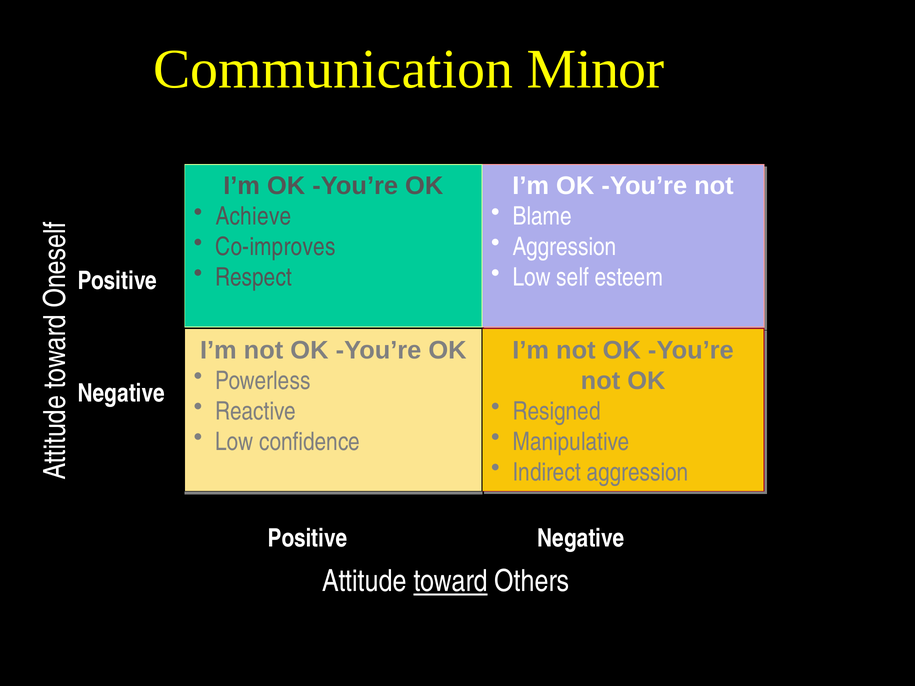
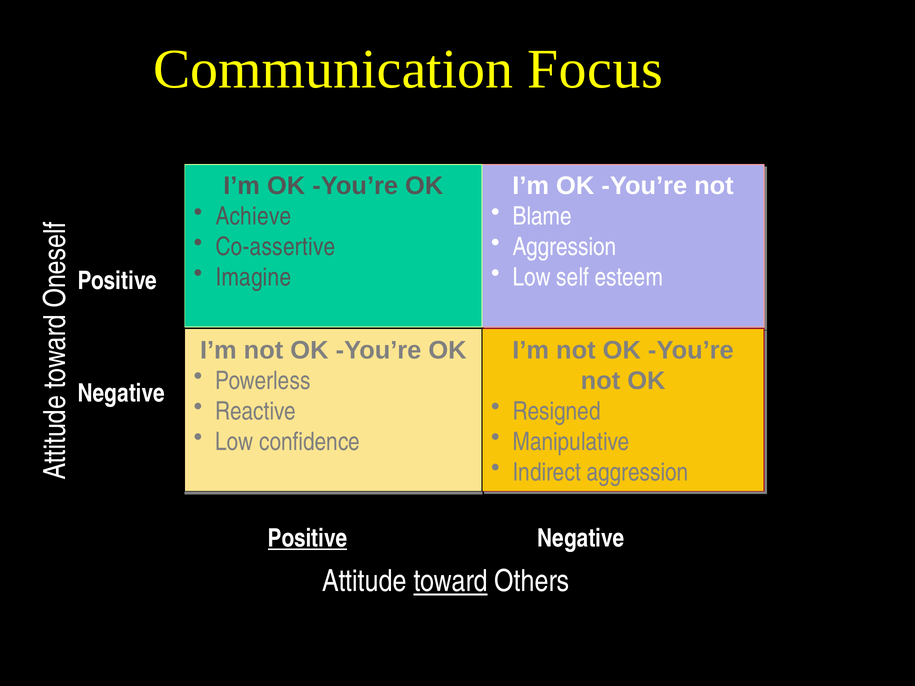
Minor: Minor -> Focus
Co-improves: Co-improves -> Co-assertive
Respect: Respect -> Imagine
Positive at (307, 538) underline: none -> present
